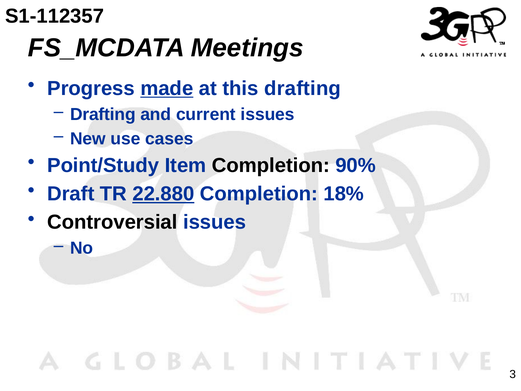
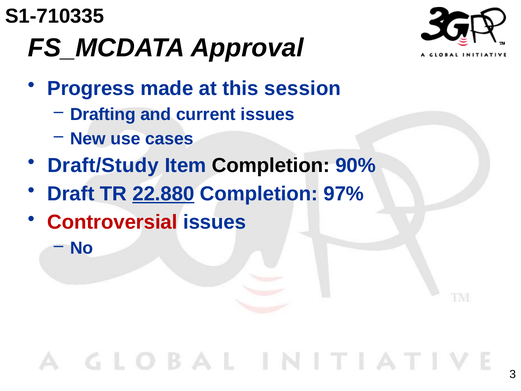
S1-112357: S1-112357 -> S1-710335
Meetings: Meetings -> Approval
made underline: present -> none
this drafting: drafting -> session
Point/Study: Point/Study -> Draft/Study
18%: 18% -> 97%
Controversial colour: black -> red
